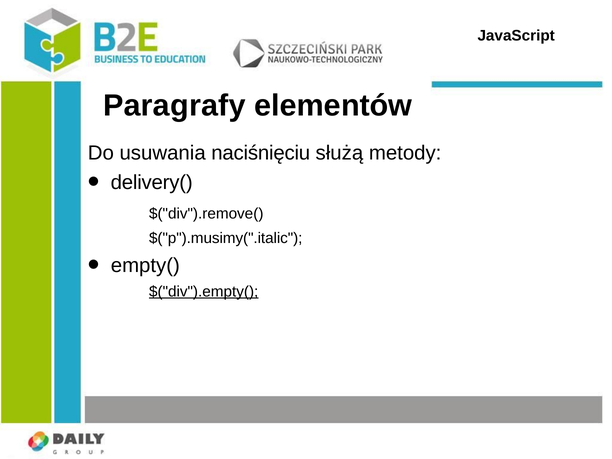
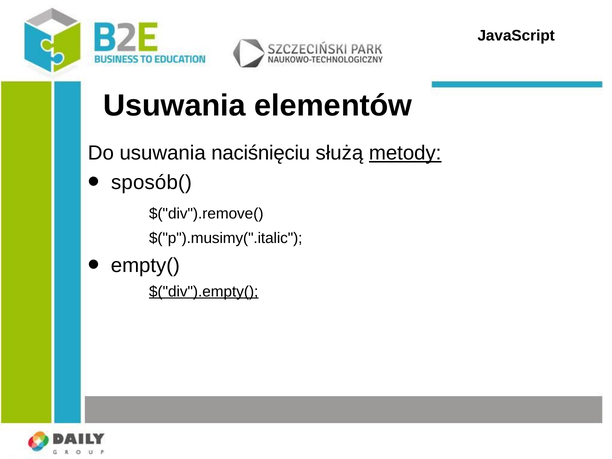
Paragrafy at (174, 106): Paragrafy -> Usuwania
metody underline: none -> present
delivery(: delivery( -> sposób(
